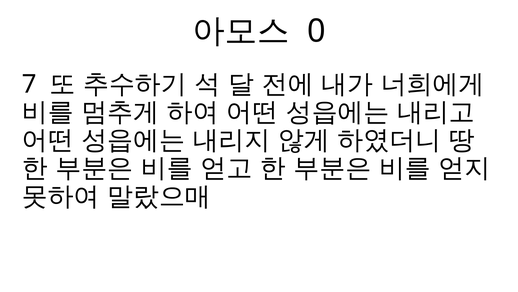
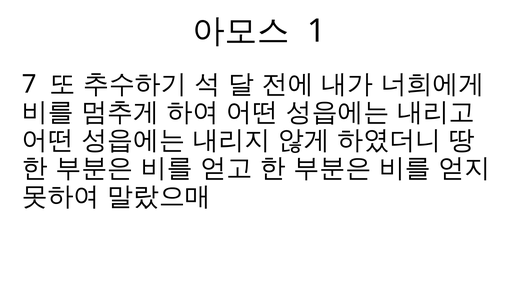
0: 0 -> 1
